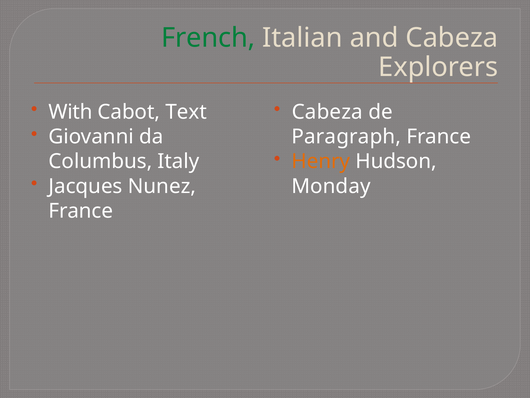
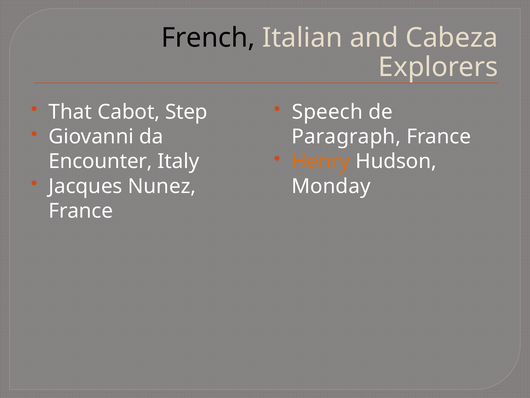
French colour: green -> black
With: With -> That
Text: Text -> Step
Cabeza at (327, 112): Cabeza -> Speech
Columbus: Columbus -> Encounter
